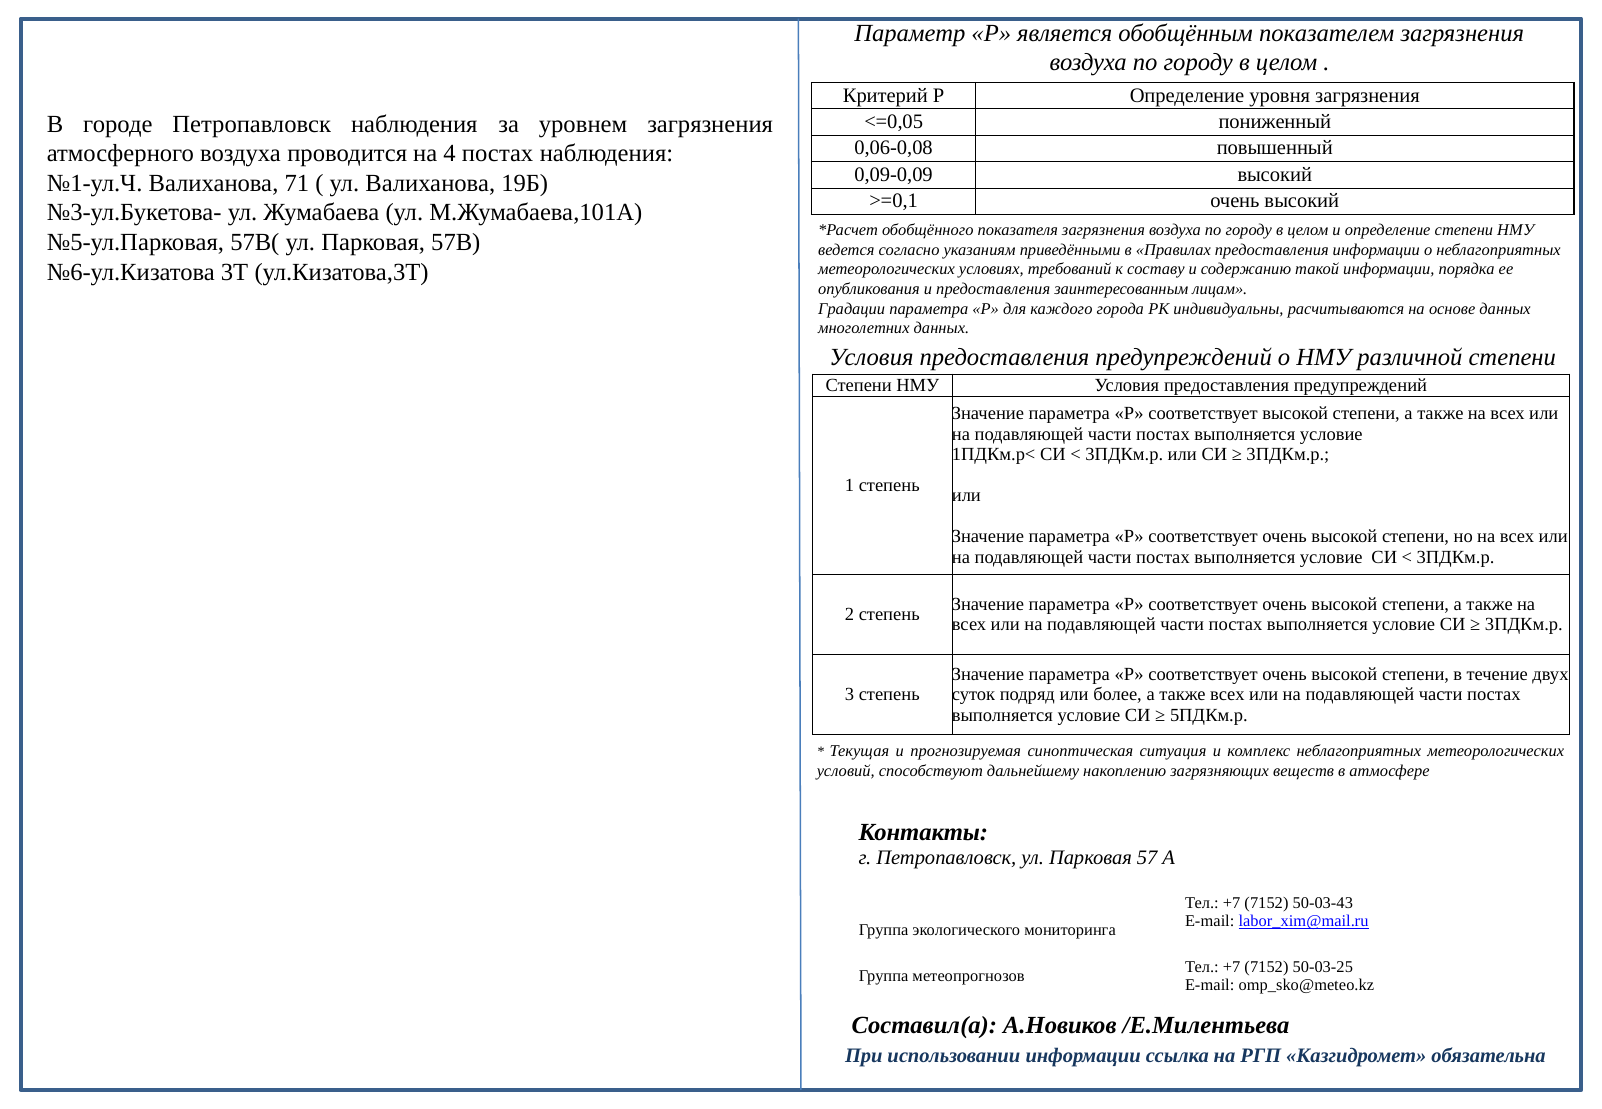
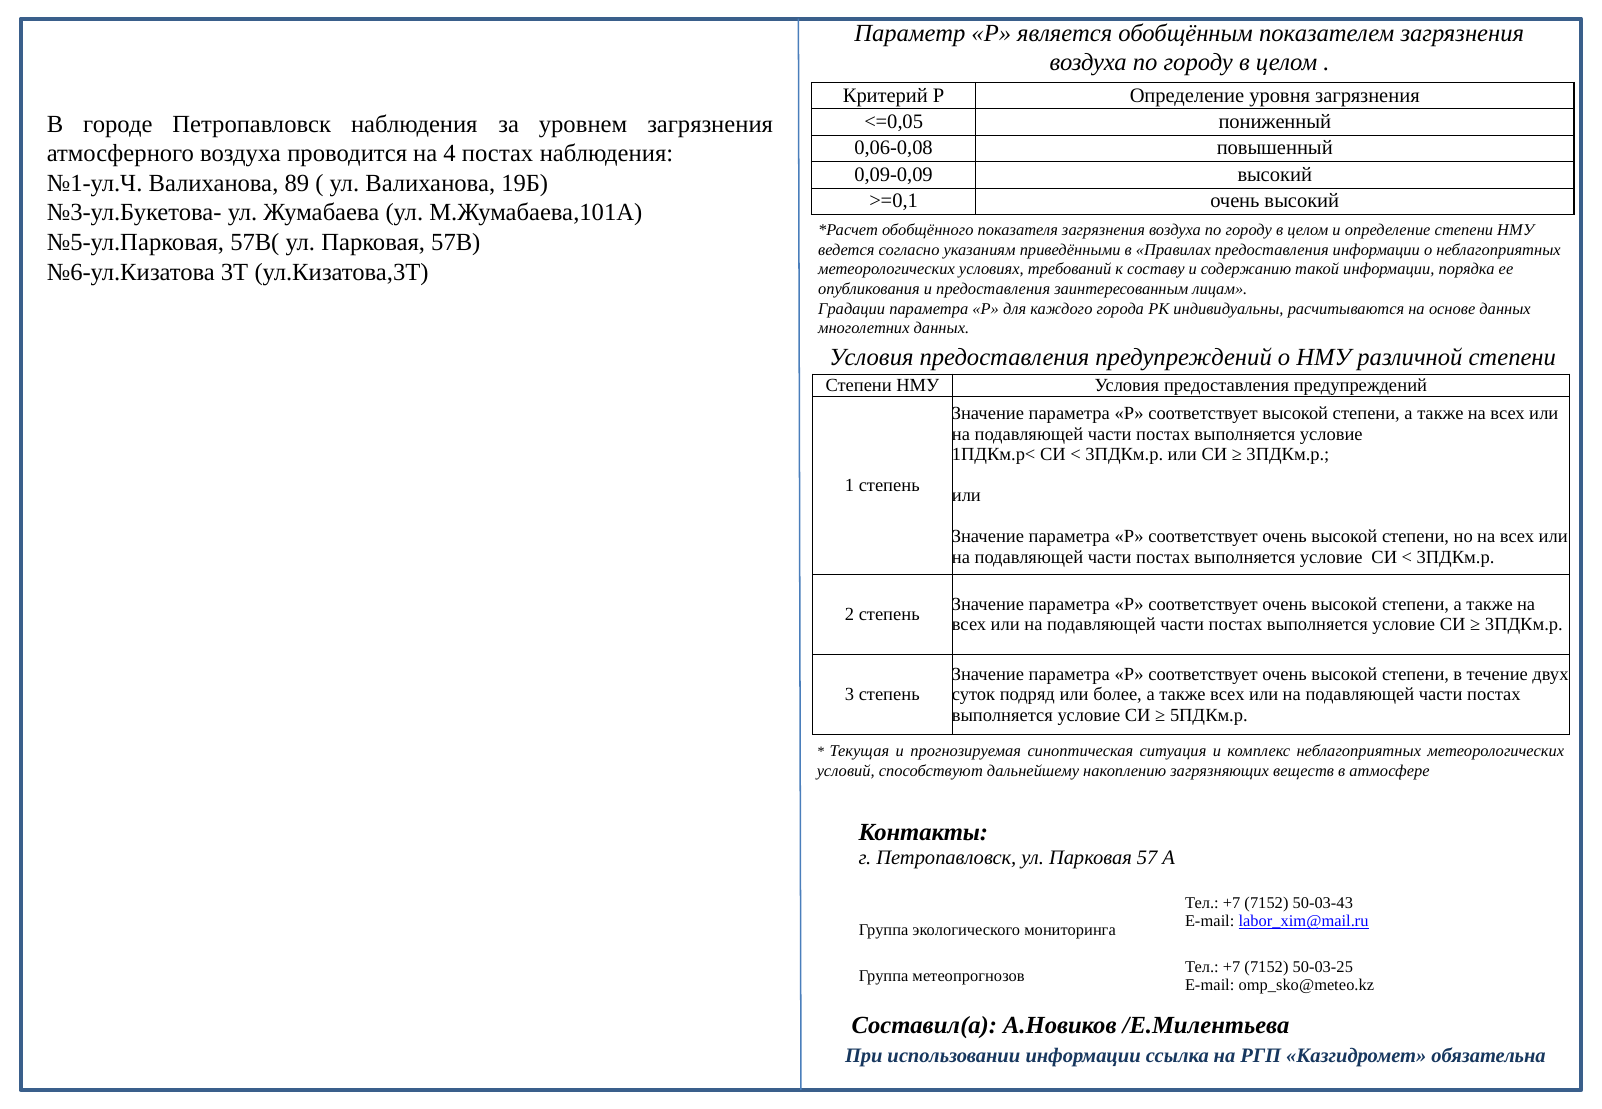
71: 71 -> 89
